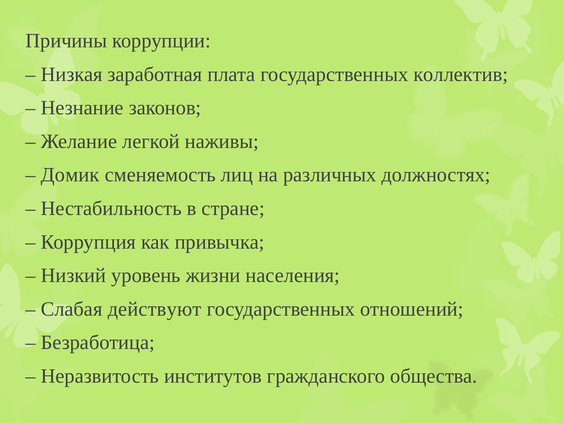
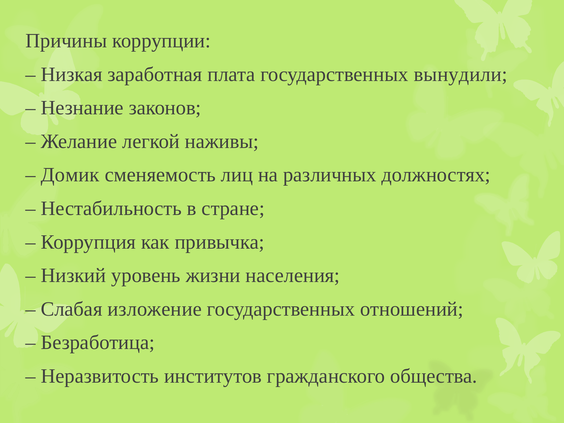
коллектив: коллектив -> вынудили
действуют: действуют -> изложение
